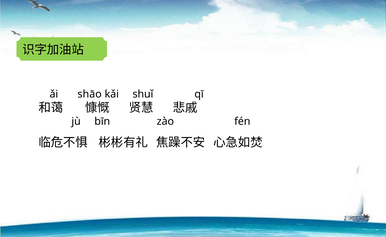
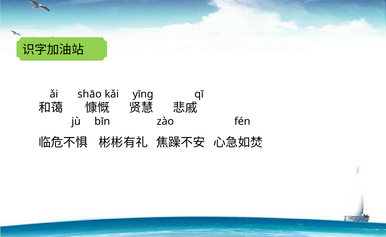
shuǐ: shuǐ -> yīnɡ
